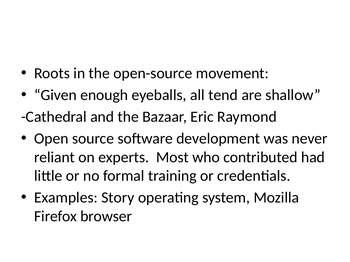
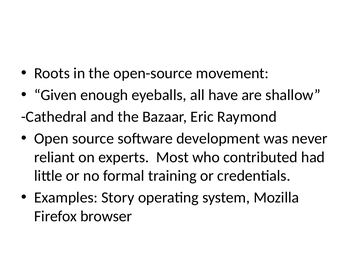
tend: tend -> have
